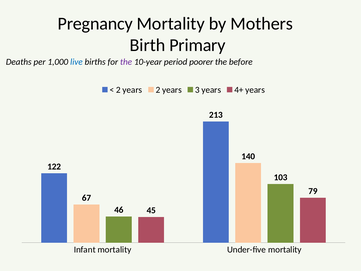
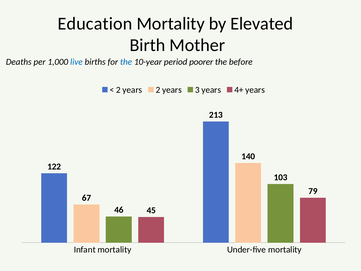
Pregnancy: Pregnancy -> Education
Mothers: Mothers -> Elevated
Primary: Primary -> Mother
the at (126, 62) colour: purple -> blue
